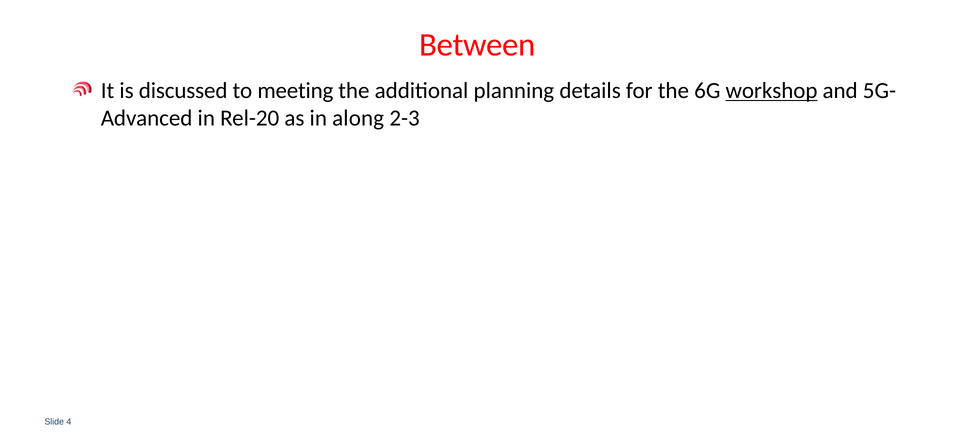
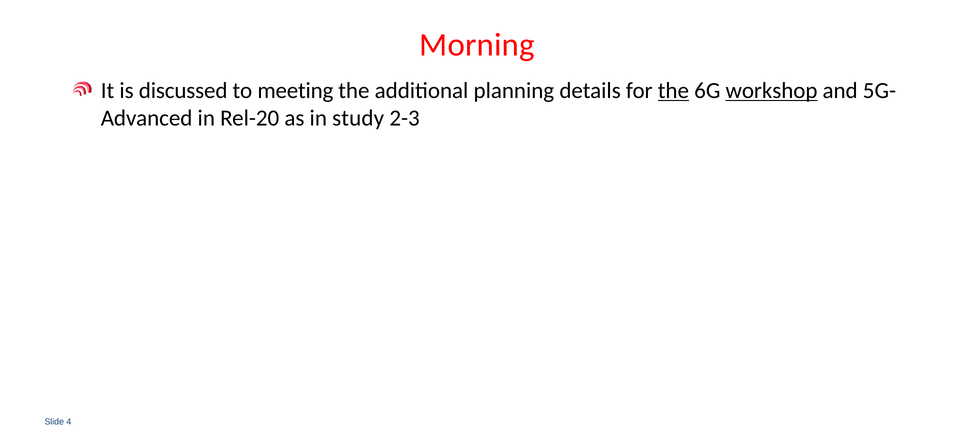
Between: Between -> Morning
the at (673, 91) underline: none -> present
along: along -> study
